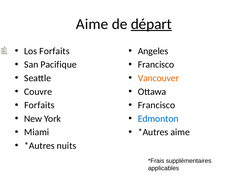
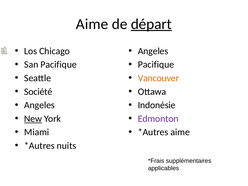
Los Forfaits: Forfaits -> Chicago
Francisco at (156, 65): Francisco -> Pacifique
Couvre: Couvre -> Société
Forfaits at (39, 105): Forfaits -> Angeles
Francisco at (157, 105): Francisco -> Indonésie
New underline: none -> present
Edmonton colour: blue -> purple
